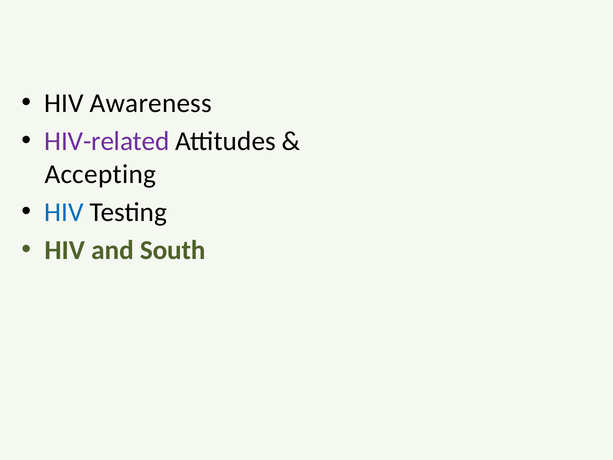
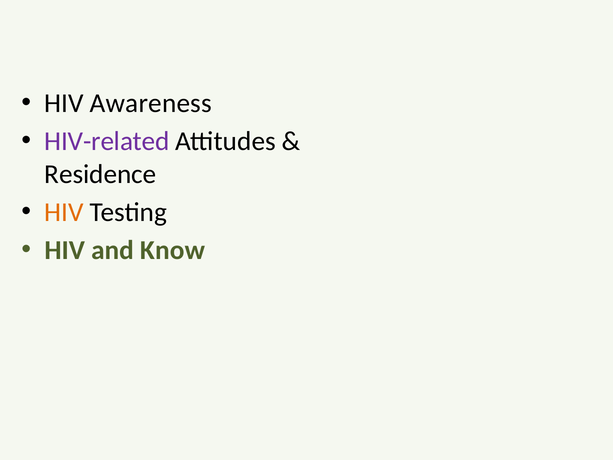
Accepting: Accepting -> Residence
HIV at (64, 212) colour: blue -> orange
South: South -> Know
